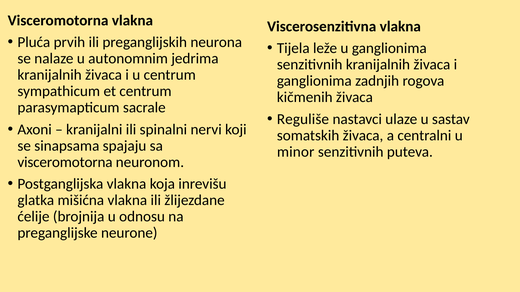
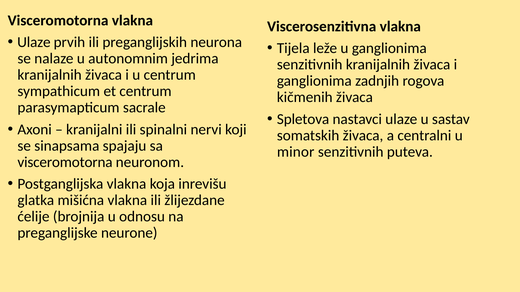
Pluća at (34, 42): Pluća -> Ulaze
Reguliše: Reguliše -> Spletova
